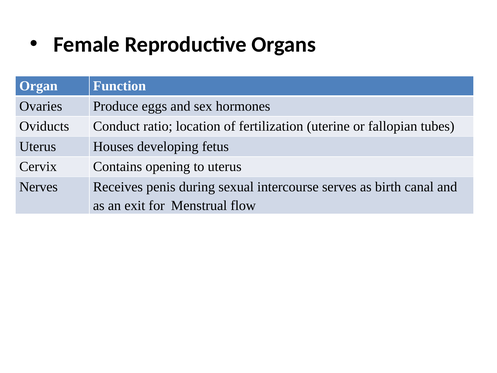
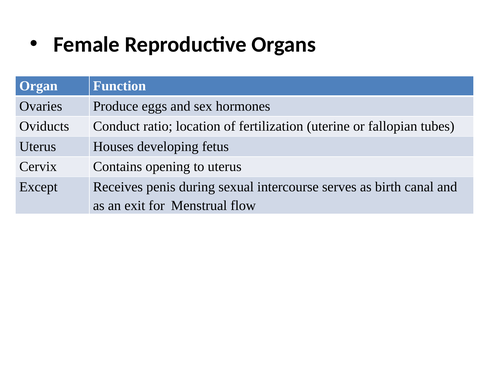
Nerves: Nerves -> Except
